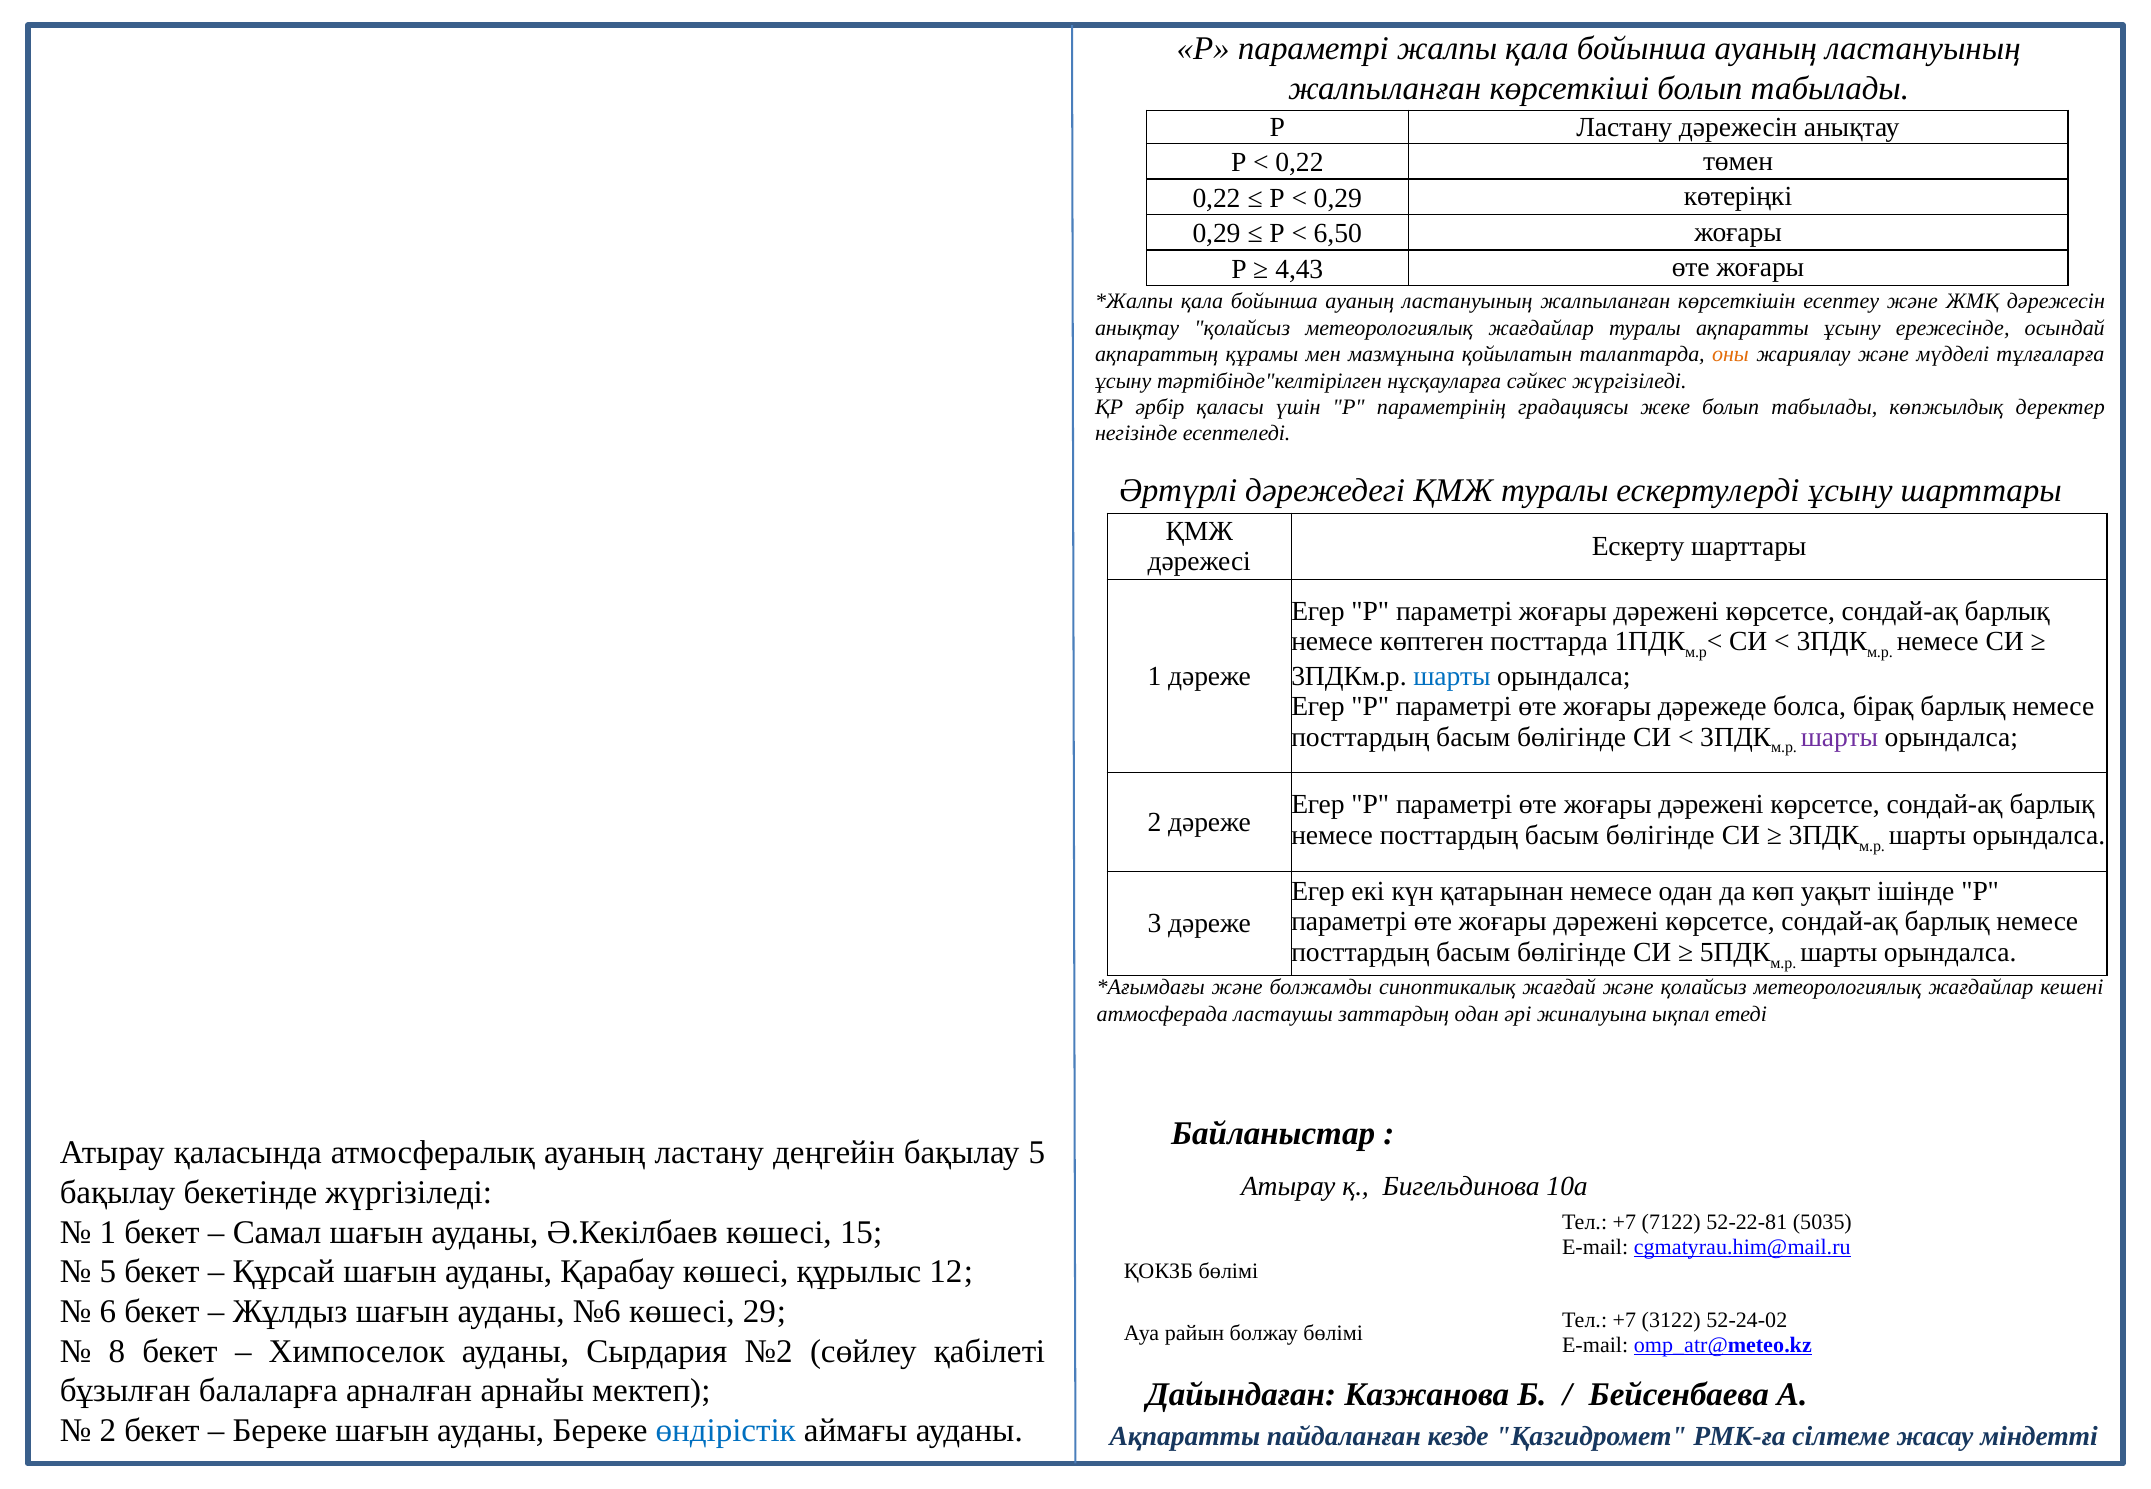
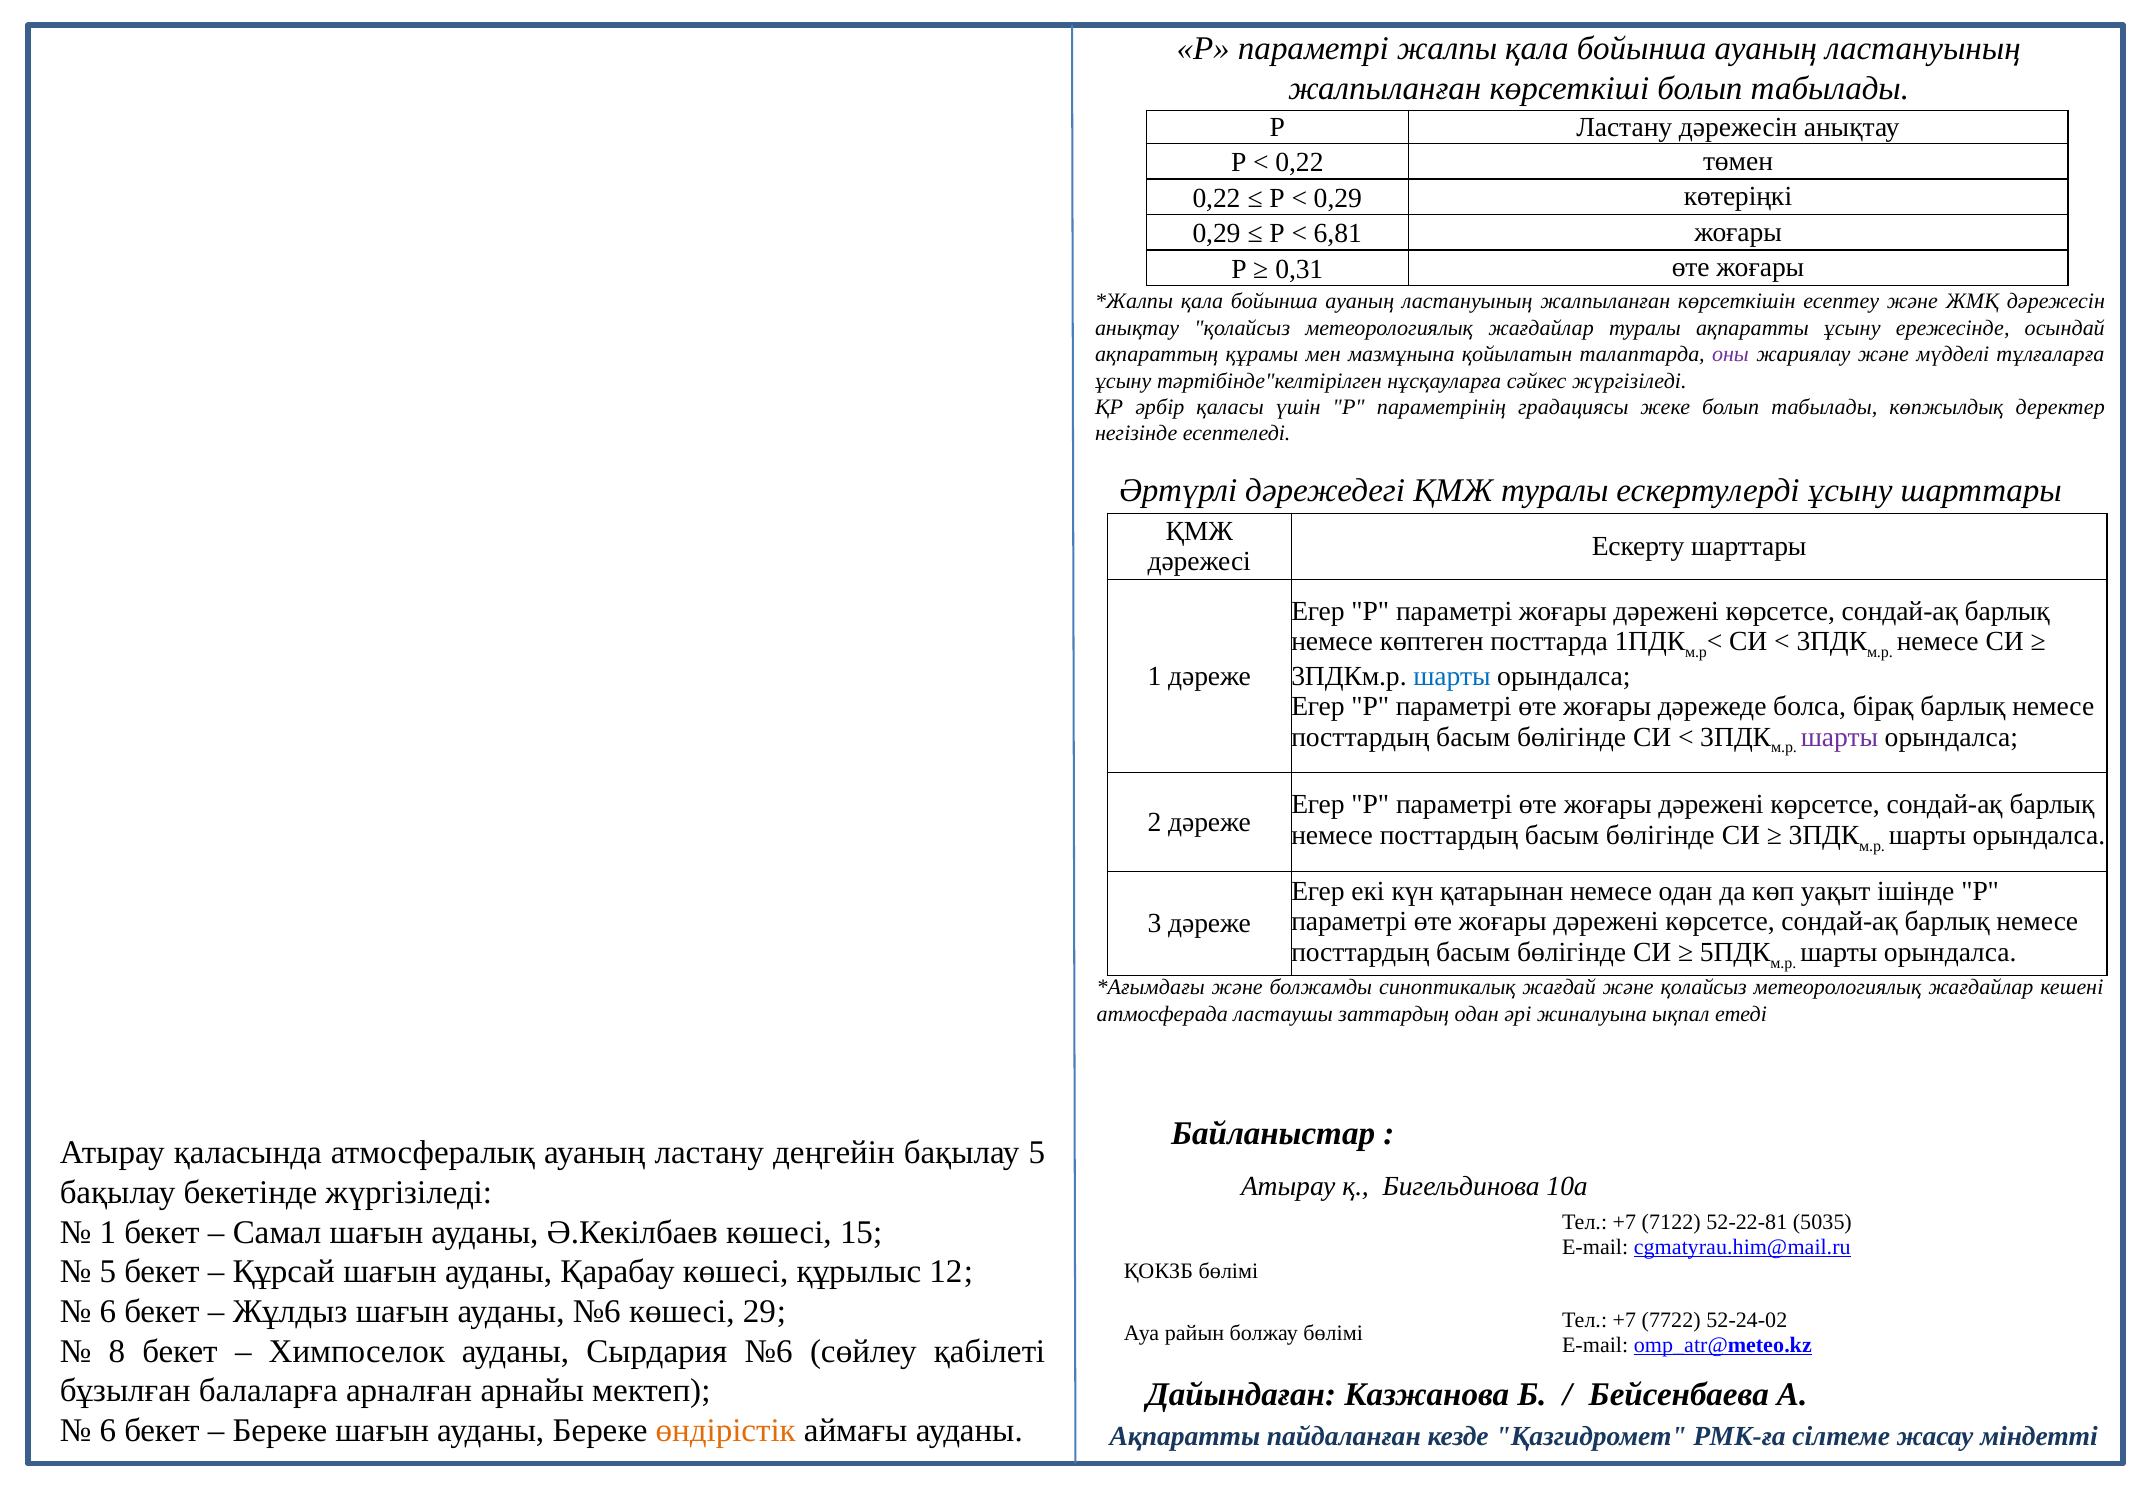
6,50: 6,50 -> 6,81
4,43: 4,43 -> 0,31
оны colour: orange -> purple
3122: 3122 -> 7722
Сырдария №2: №2 -> №6
2 at (108, 1431): 2 -> 6
өндірістік colour: blue -> orange
